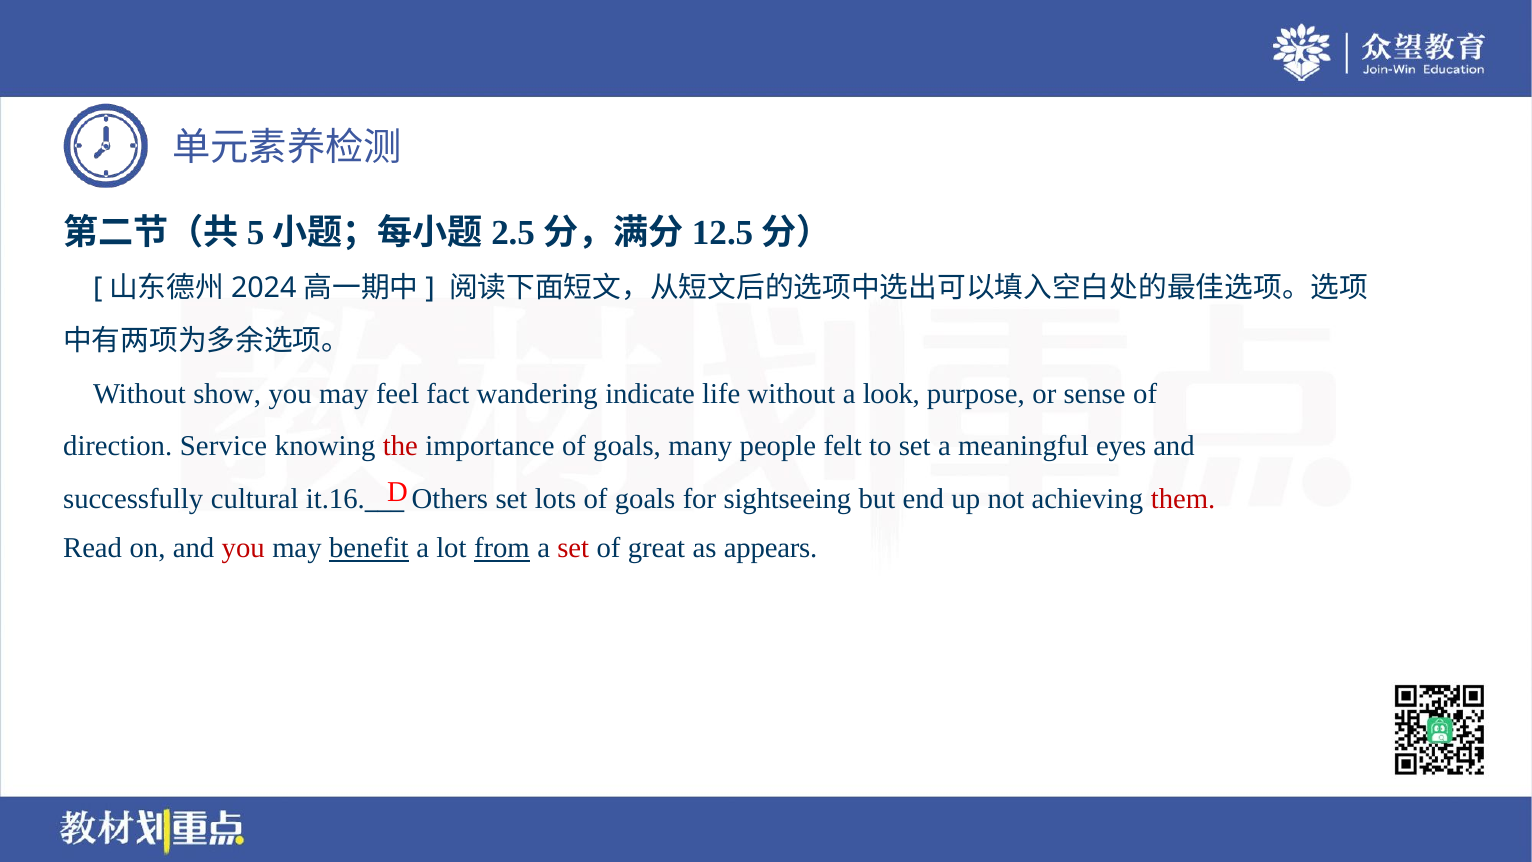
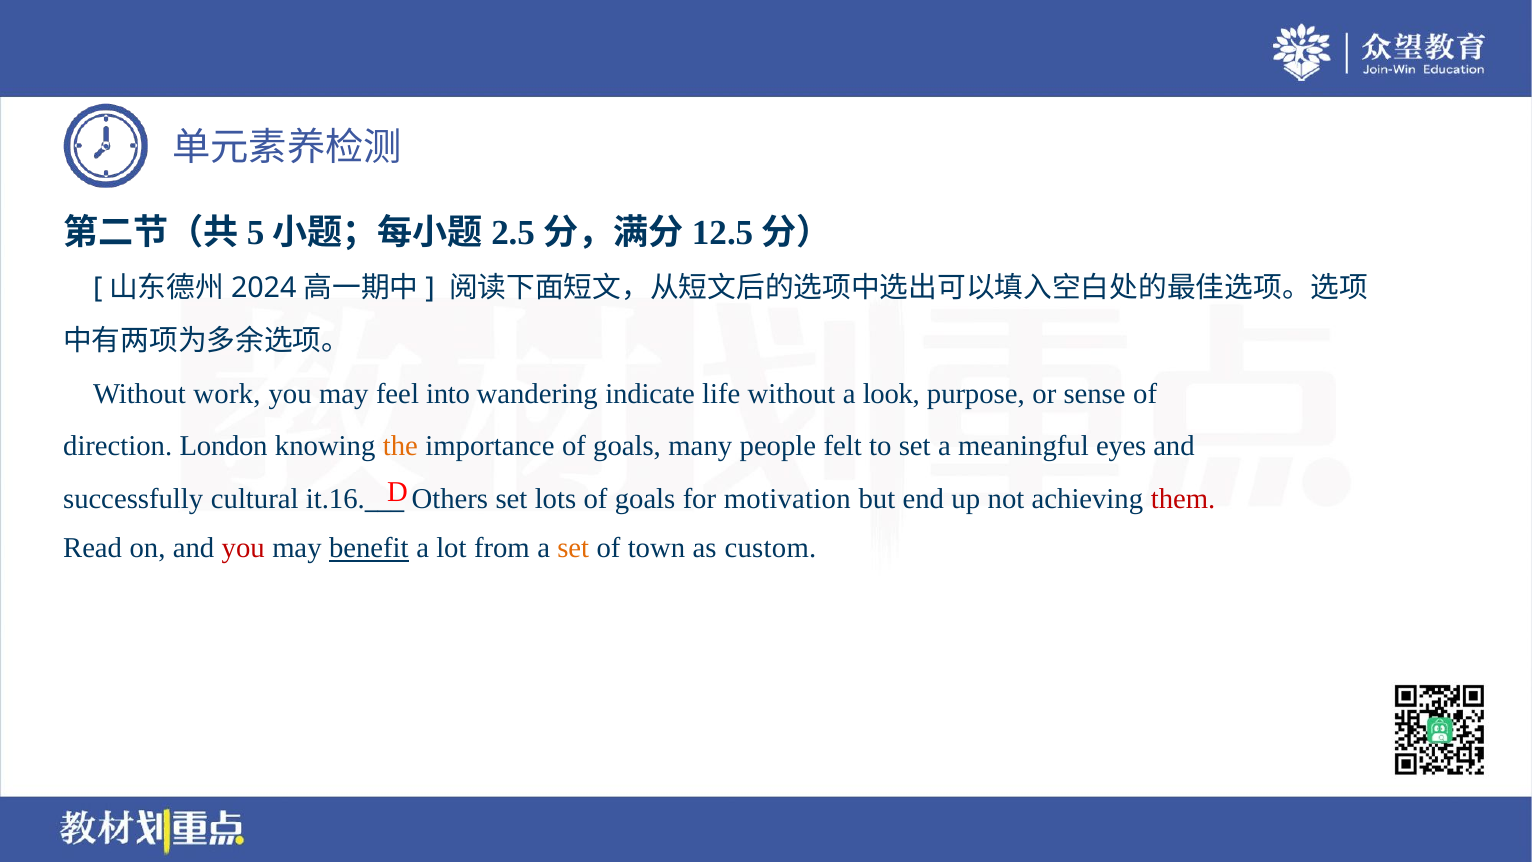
show: show -> work
fact: fact -> into
Service: Service -> London
the colour: red -> orange
sightseeing: sightseeing -> motivation
from underline: present -> none
set at (573, 548) colour: red -> orange
great: great -> town
appears: appears -> custom
